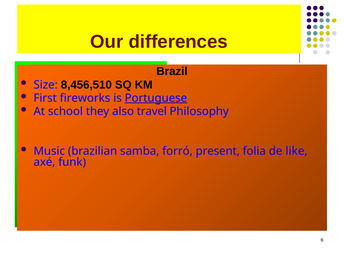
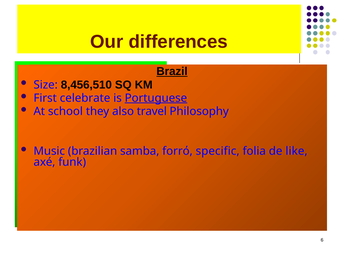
Brazil underline: none -> present
fireworks: fireworks -> celebrate
present: present -> specific
